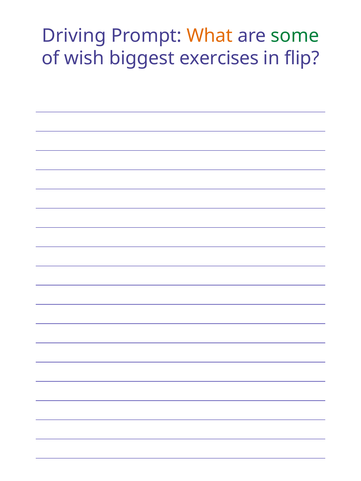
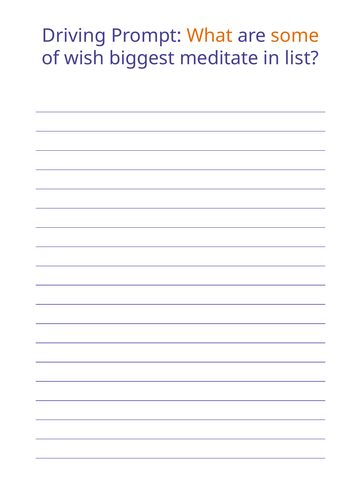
some colour: green -> orange
exercises: exercises -> meditate
flip: flip -> list
